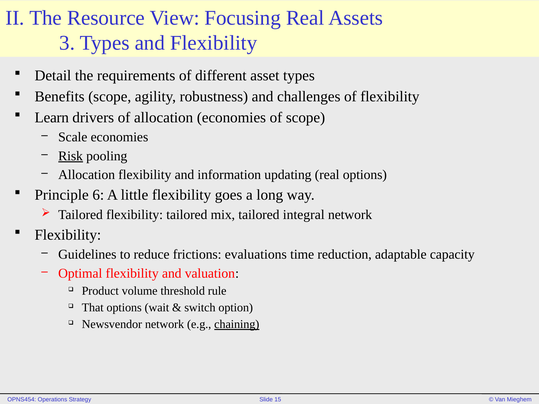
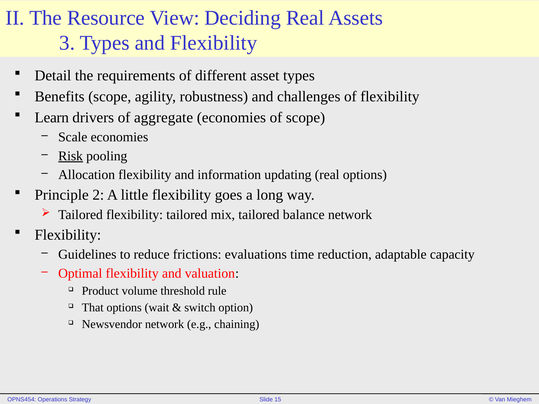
Focusing: Focusing -> Deciding
of allocation: allocation -> aggregate
6: 6 -> 2
integral: integral -> balance
chaining underline: present -> none
